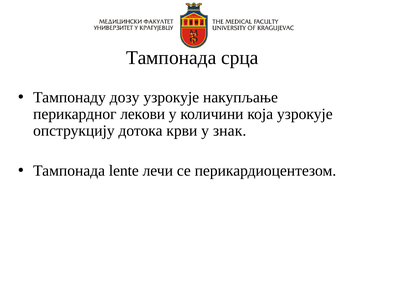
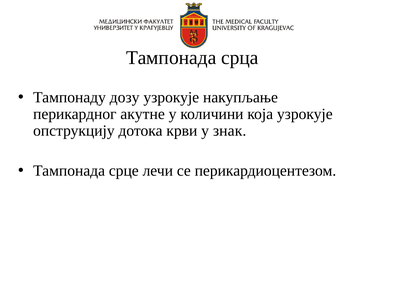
лекови: лекови -> акутне
lente: lente -> срце
